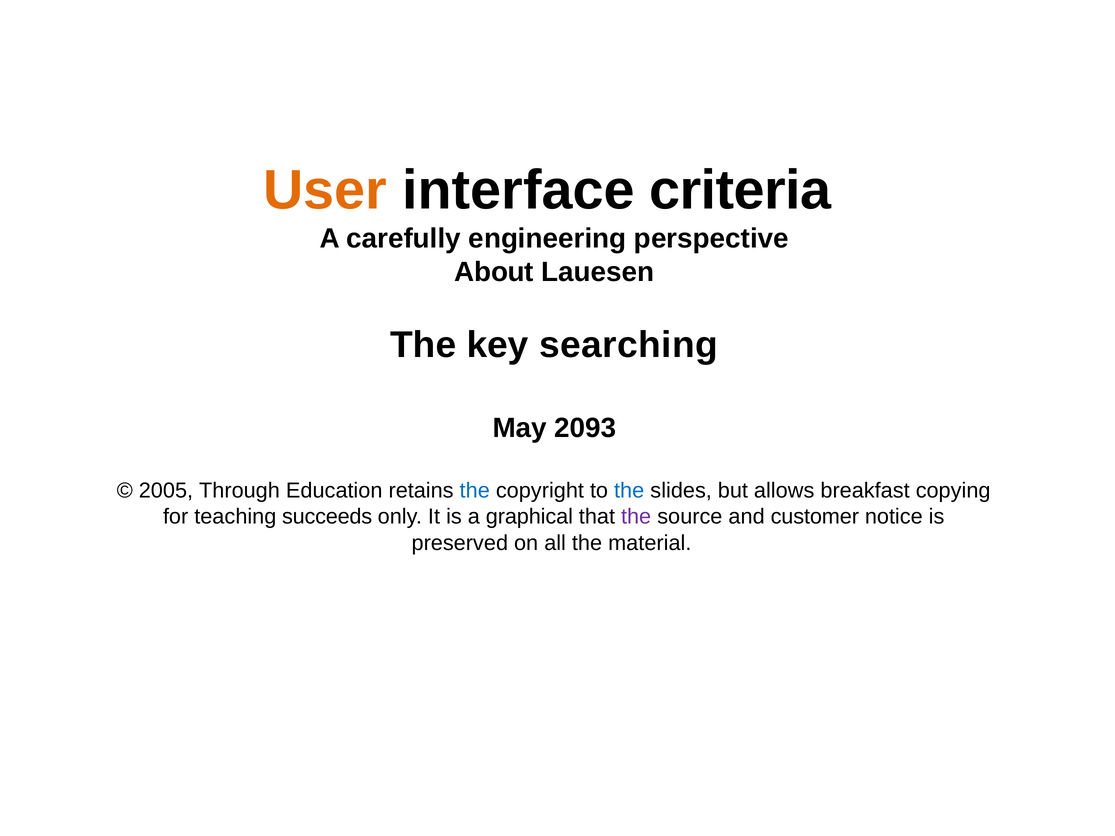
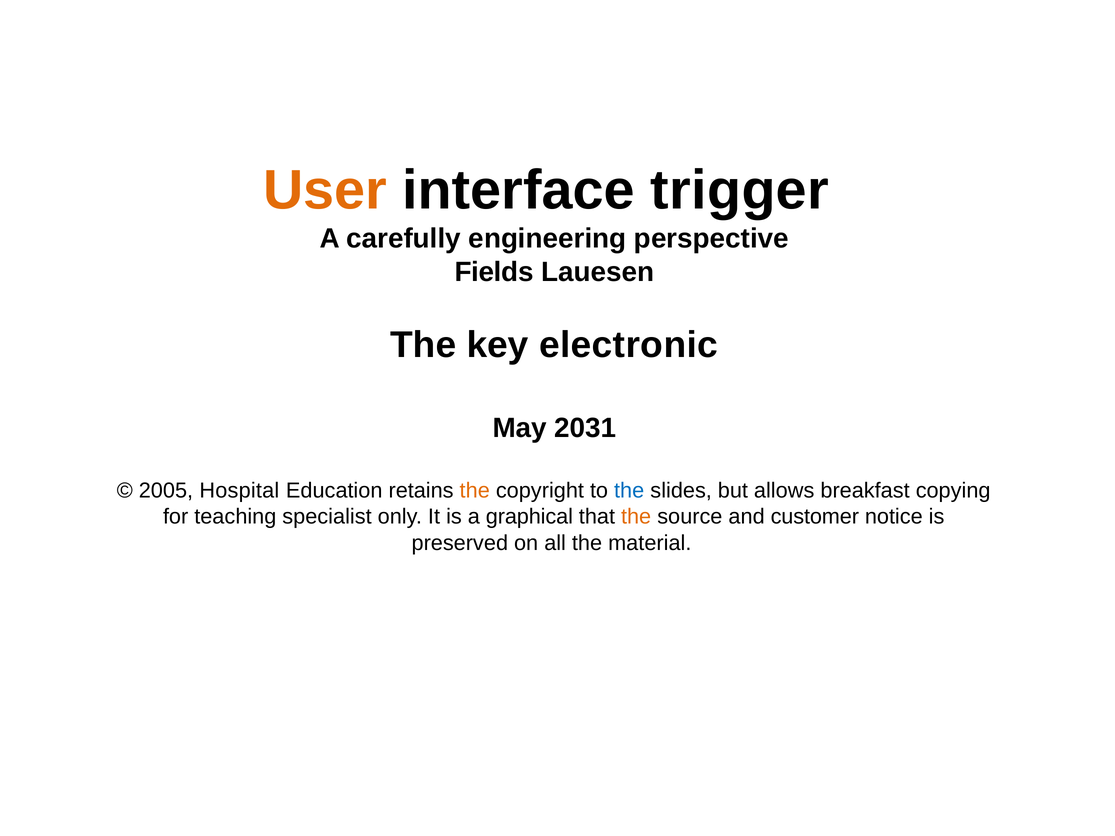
criteria: criteria -> trigger
About: About -> Fields
searching: searching -> electronic
2093: 2093 -> 2031
Through: Through -> Hospital
the at (475, 491) colour: blue -> orange
succeeds: succeeds -> specialist
the at (636, 517) colour: purple -> orange
